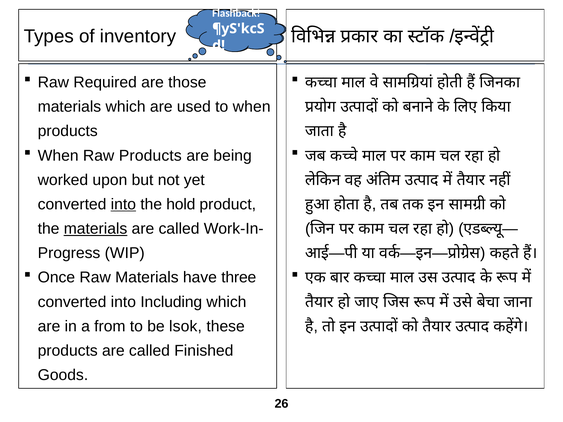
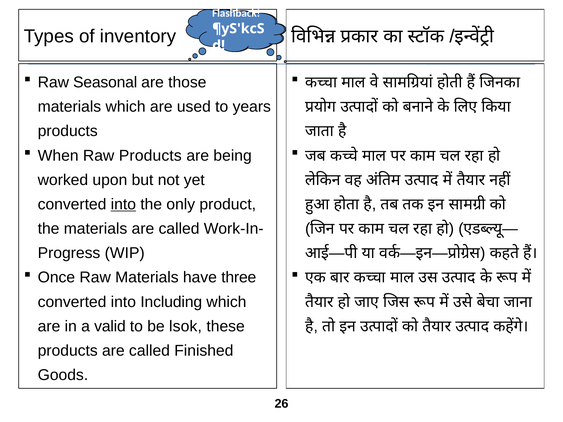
Required: Required -> Seasonal
to when: when -> years
hold: hold -> only
materials at (96, 229) underline: present -> none
from: from -> valid
